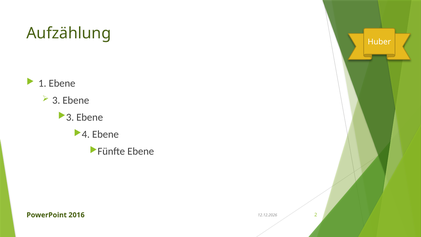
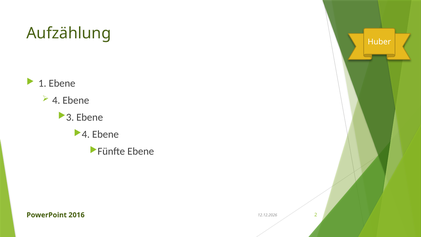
3: 3 -> 4
